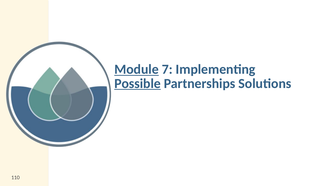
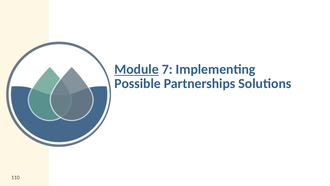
Possible underline: present -> none
